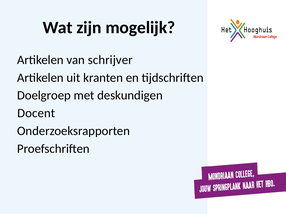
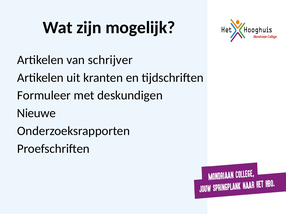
Doelgroep: Doelgroep -> Formuleer
Docent: Docent -> Nieuwe
